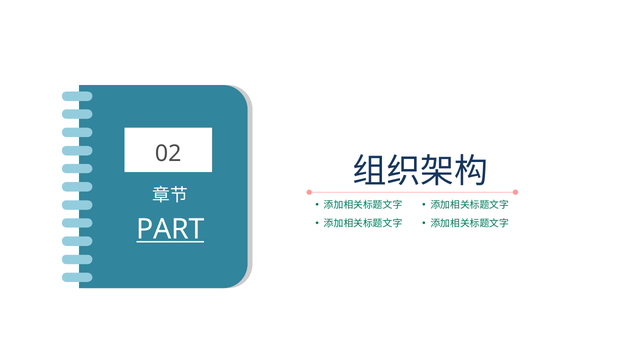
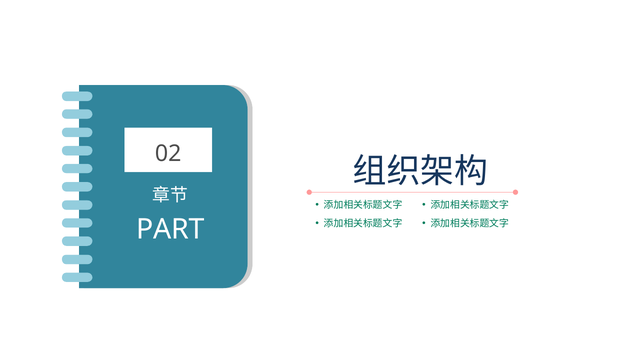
PART underline: present -> none
